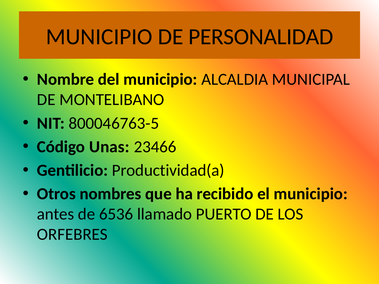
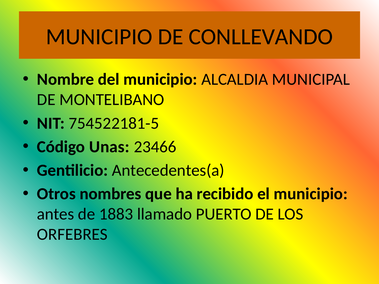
PERSONALIDAD: PERSONALIDAD -> CONLLEVANDO
800046763-5: 800046763-5 -> 754522181-5
Productividad(a: Productividad(a -> Antecedentes(a
6536: 6536 -> 1883
